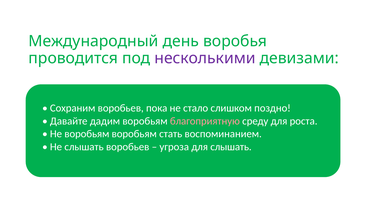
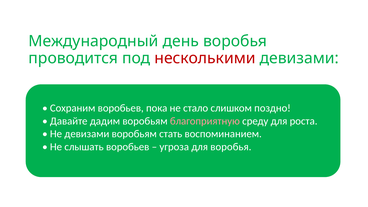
несколькими colour: purple -> red
Не воробьям: воробьям -> девизами
для слышать: слышать -> воробья
